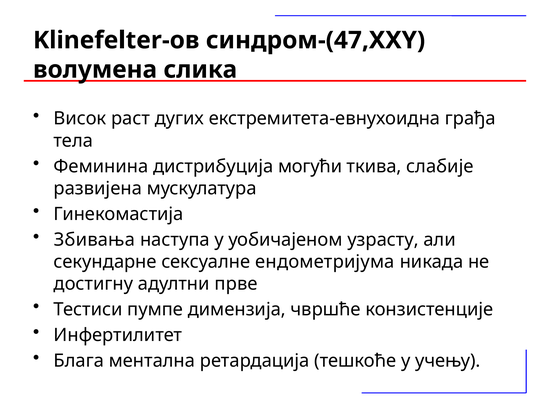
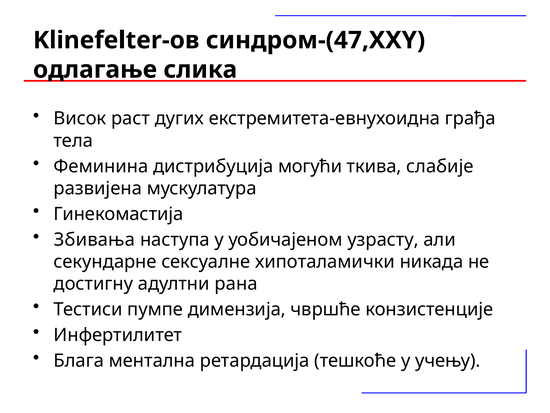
волумена: волумена -> одлагање
ендометријума: ендометријума -> хипоталамички
прве: прве -> рана
